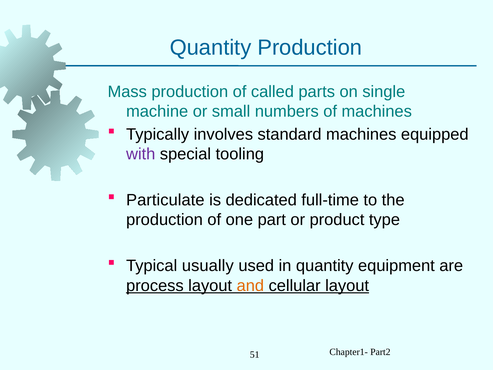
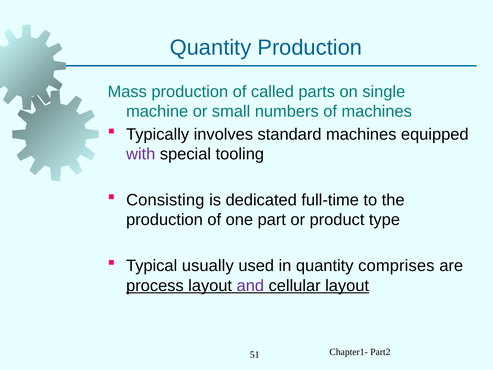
Particulate: Particulate -> Consisting
equipment: equipment -> comprises
and colour: orange -> purple
